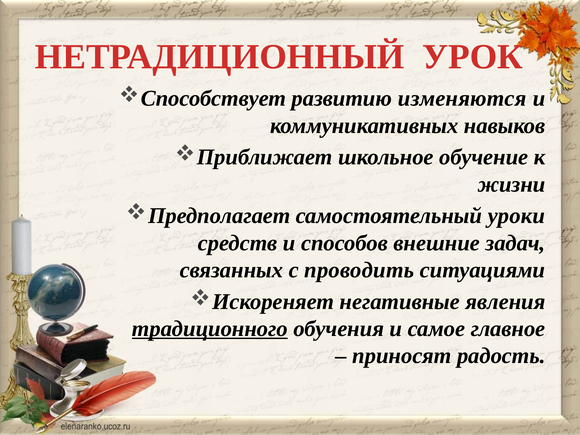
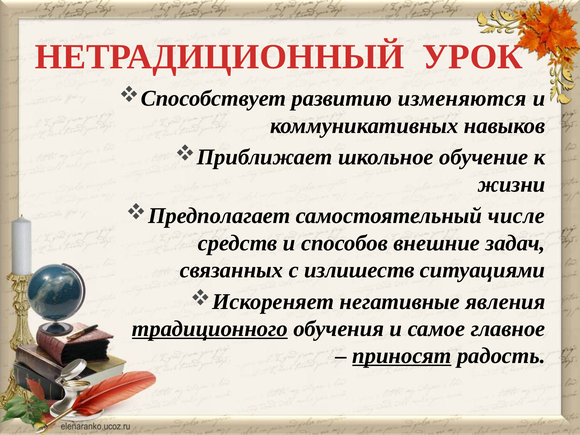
уроки: уроки -> числе
проводить: проводить -> излишеств
приносят underline: none -> present
